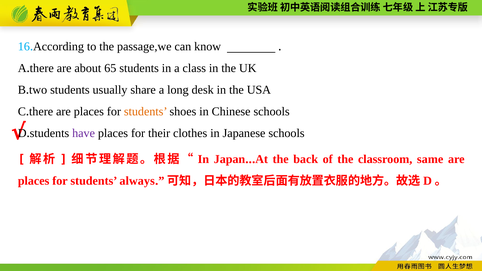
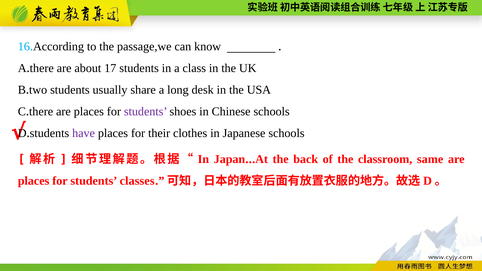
65: 65 -> 17
students at (146, 112) colour: orange -> purple
always: always -> classes
